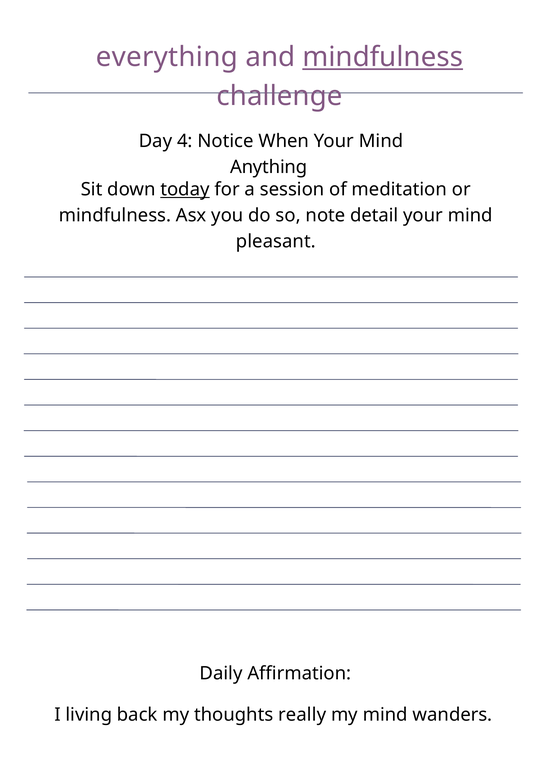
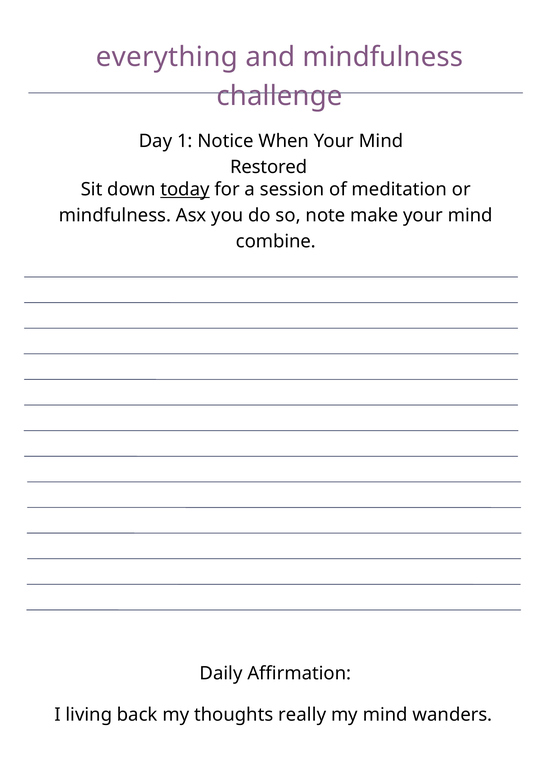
mindfulness at (383, 57) underline: present -> none
4: 4 -> 1
Anything: Anything -> Restored
detail: detail -> make
pleasant: pleasant -> combine
